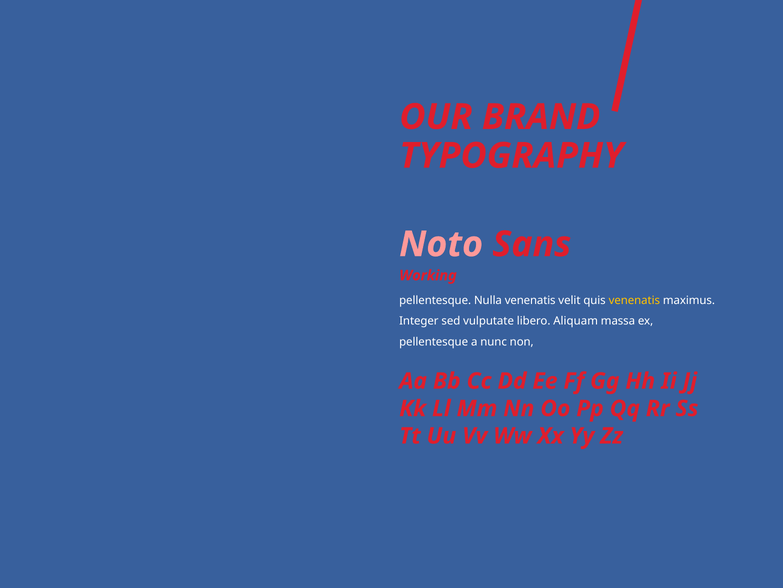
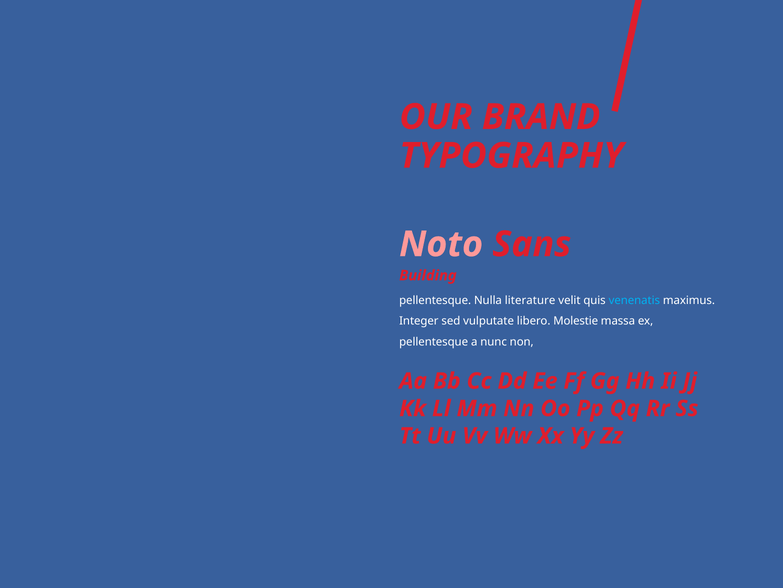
Working: Working -> Building
Nulla venenatis: venenatis -> literature
venenatis at (634, 300) colour: yellow -> light blue
Aliquam: Aliquam -> Molestie
